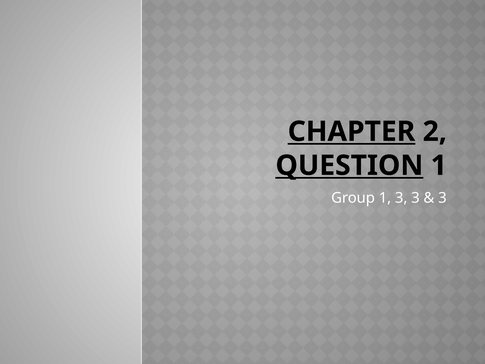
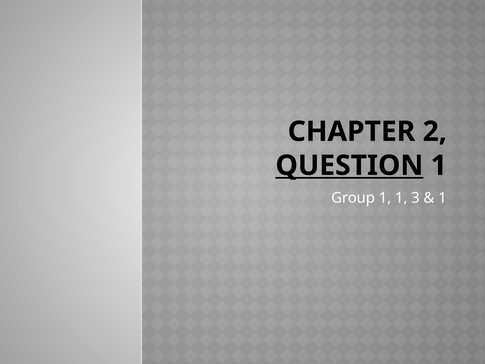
CHAPTER underline: present -> none
1 3: 3 -> 1
3 at (442, 198): 3 -> 1
